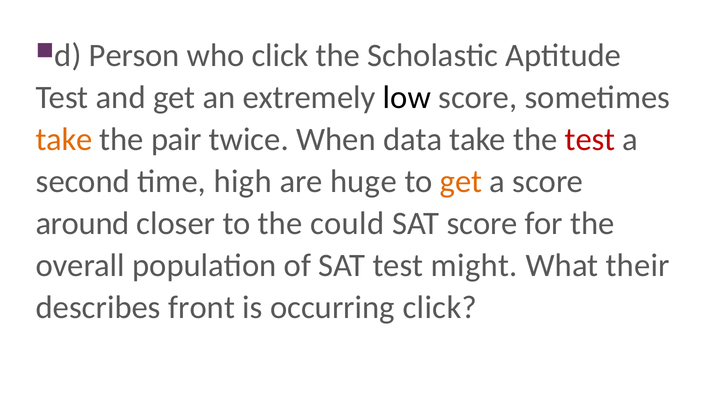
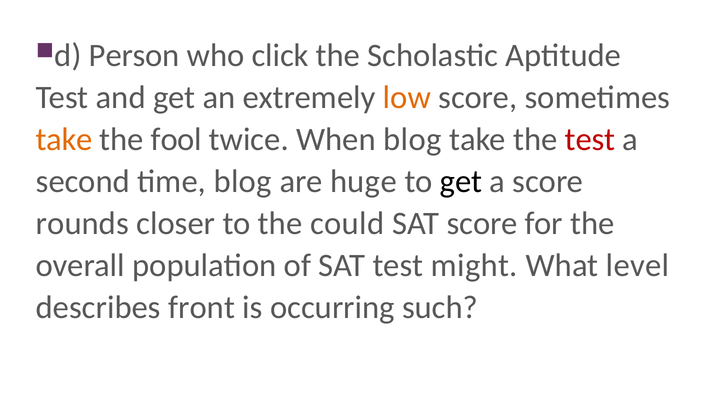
low colour: black -> orange
pair: pair -> fool
When data: data -> blog
time high: high -> blog
get at (461, 182) colour: orange -> black
around: around -> rounds
their: their -> level
occurring click: click -> such
